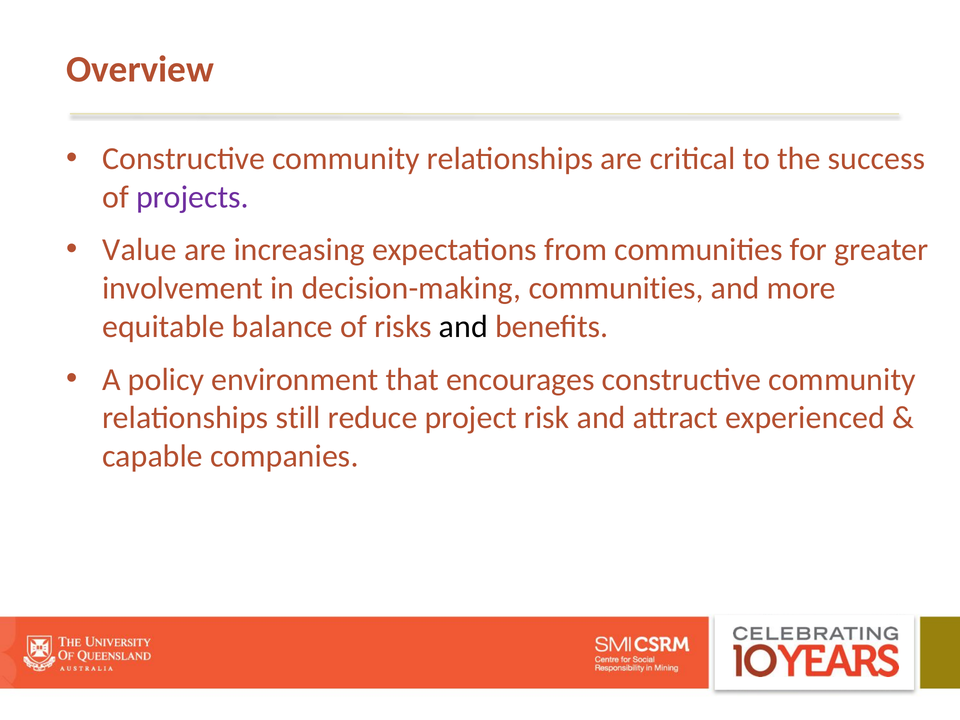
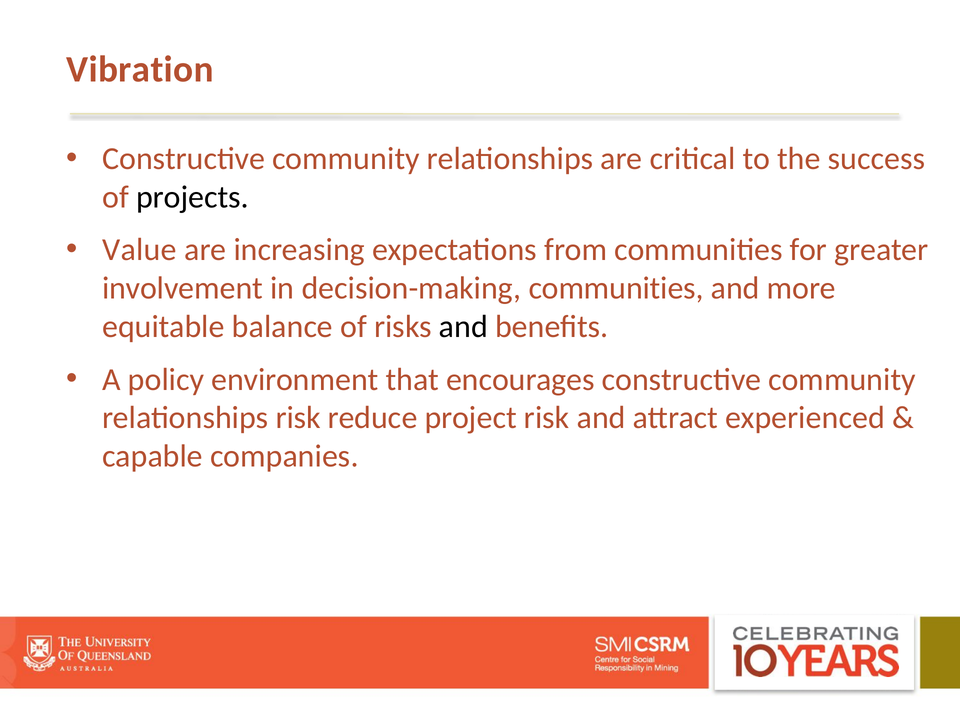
Overview: Overview -> Vibration
projects colour: purple -> black
relationships still: still -> risk
